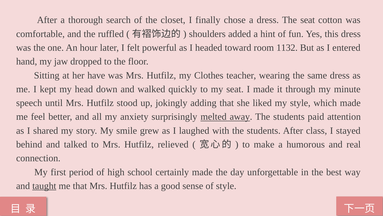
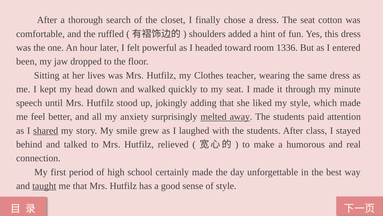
1132: 1132 -> 1336
hand: hand -> been
have: have -> lives
shared underline: none -> present
